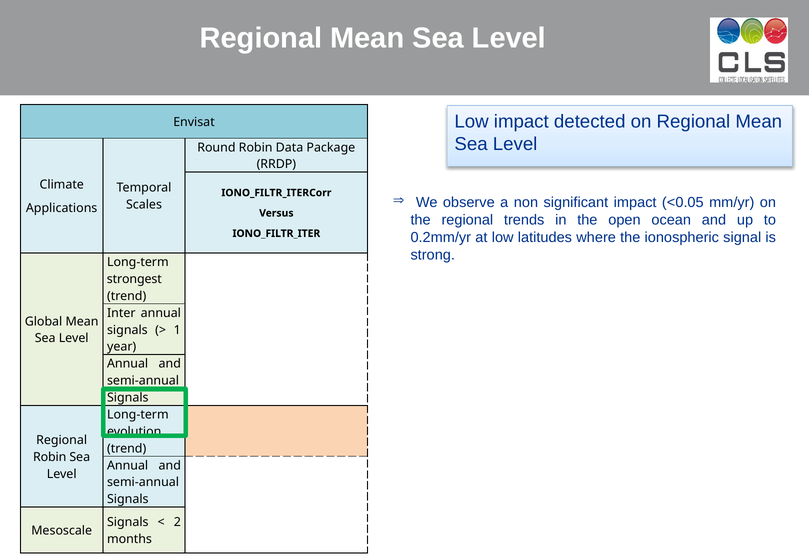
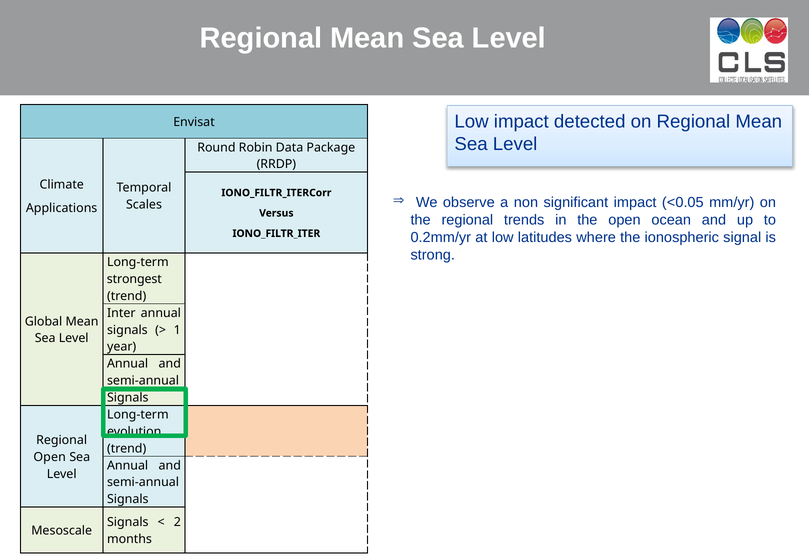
Robin at (50, 457): Robin -> Open
